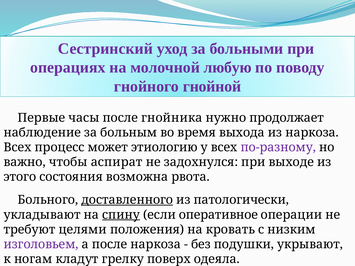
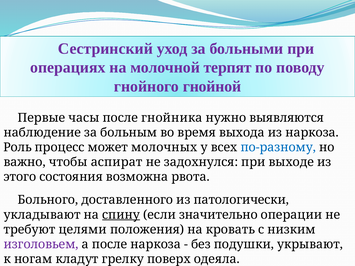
любую: любую -> терпят
продолжает: продолжает -> выявляются
Всех at (17, 147): Всех -> Роль
этиологию: этиологию -> молочных
по-разному colour: purple -> blue
доставленного underline: present -> none
оперативное: оперативное -> значительно
